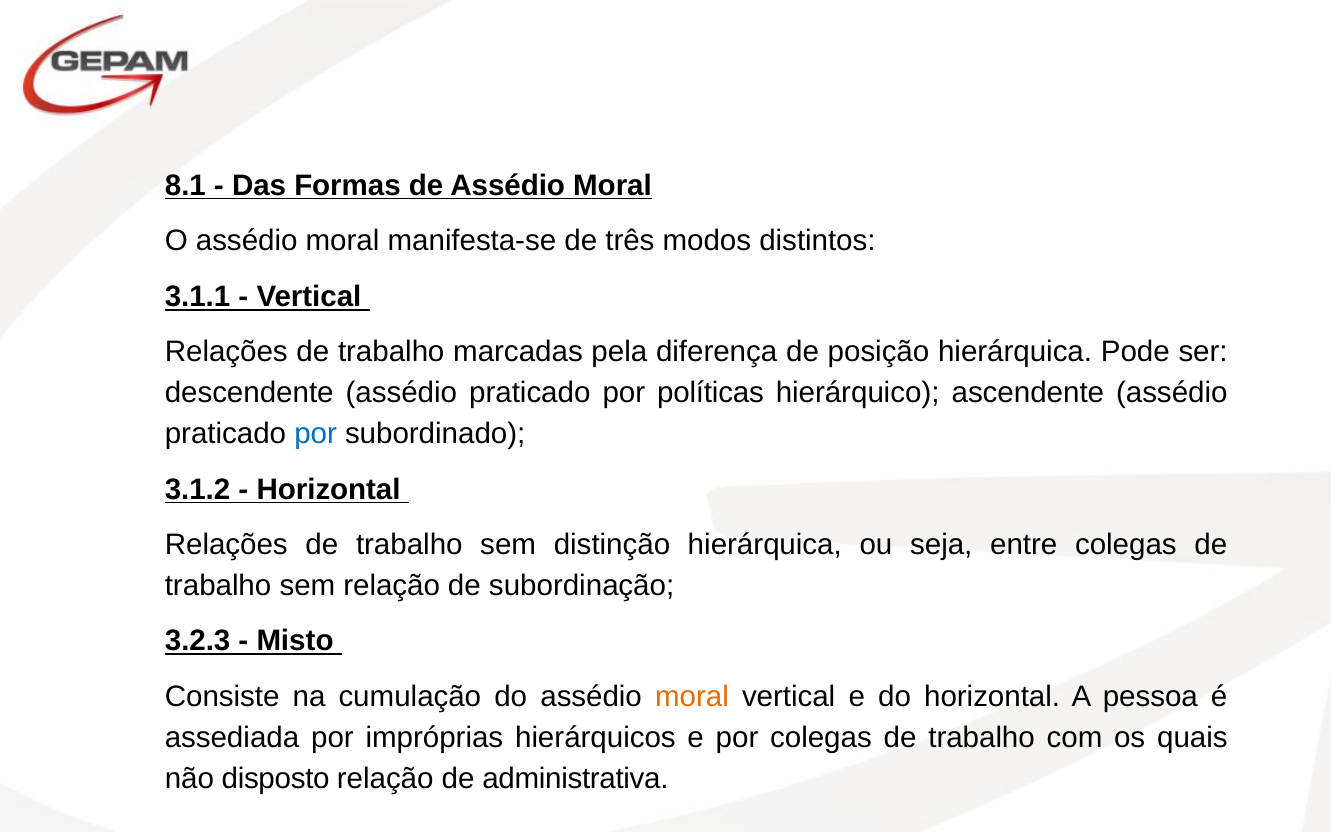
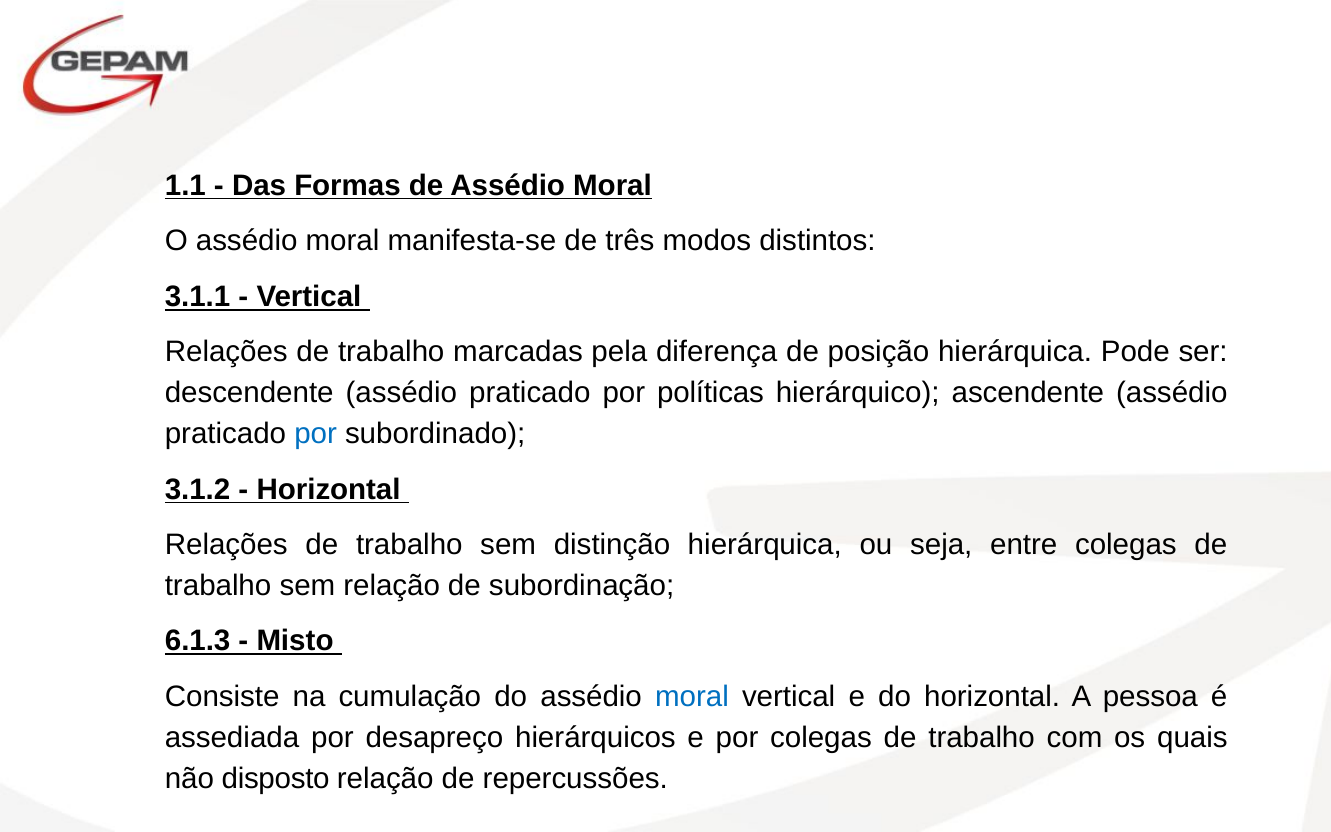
8.1: 8.1 -> 1.1
3.2.3: 3.2.3 -> 6.1.3
moral at (692, 697) colour: orange -> blue
impróprias: impróprias -> desapreço
administrativa: administrativa -> repercussões
